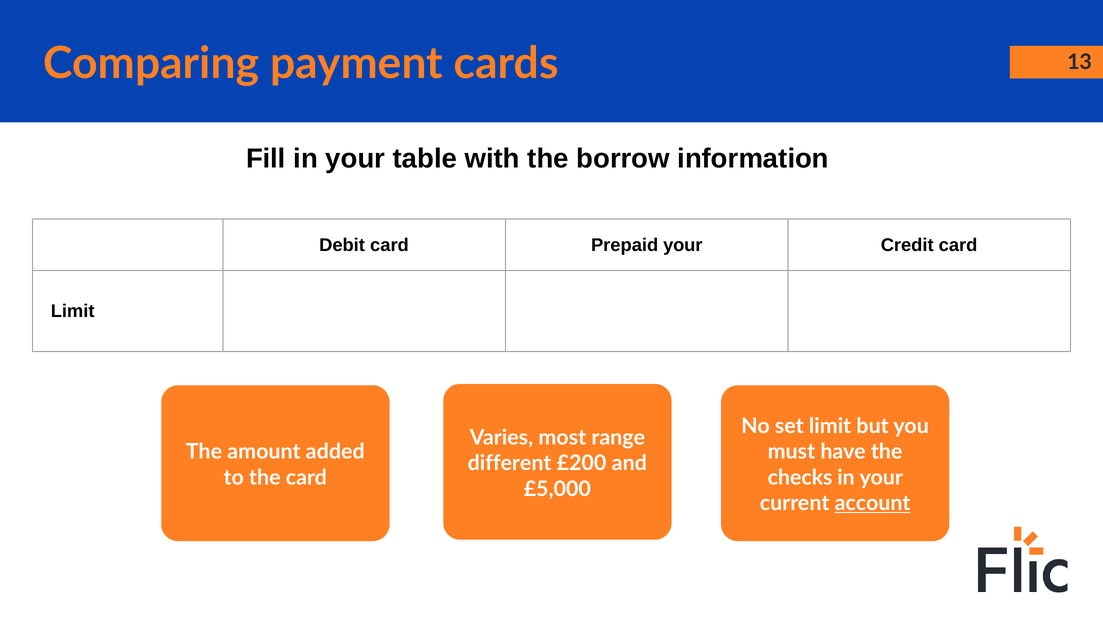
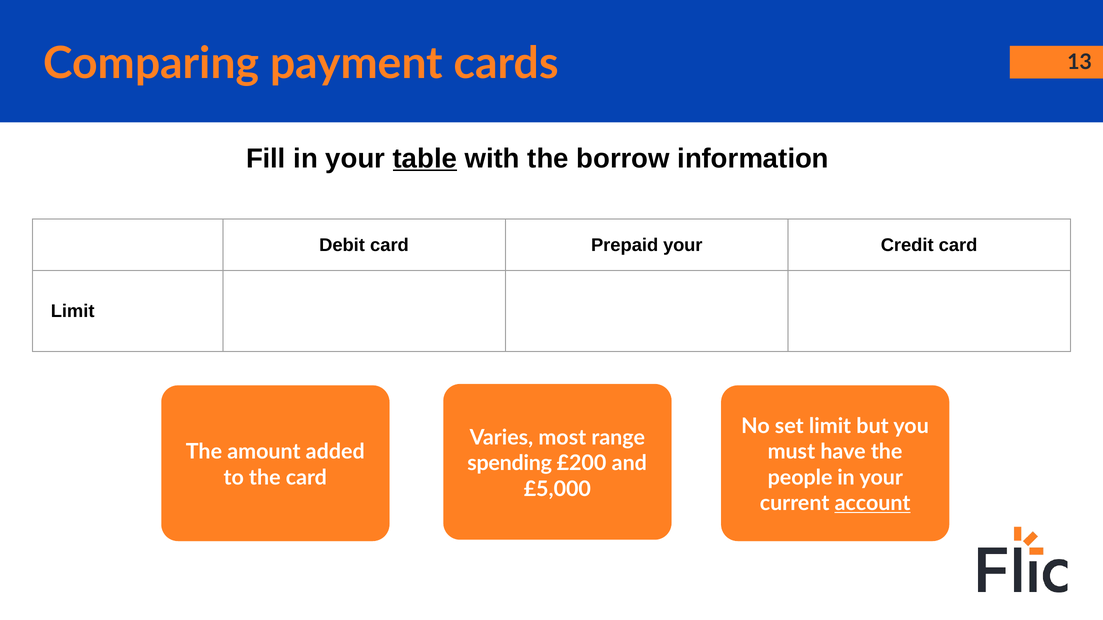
table underline: none -> present
different: different -> spending
checks: checks -> people
